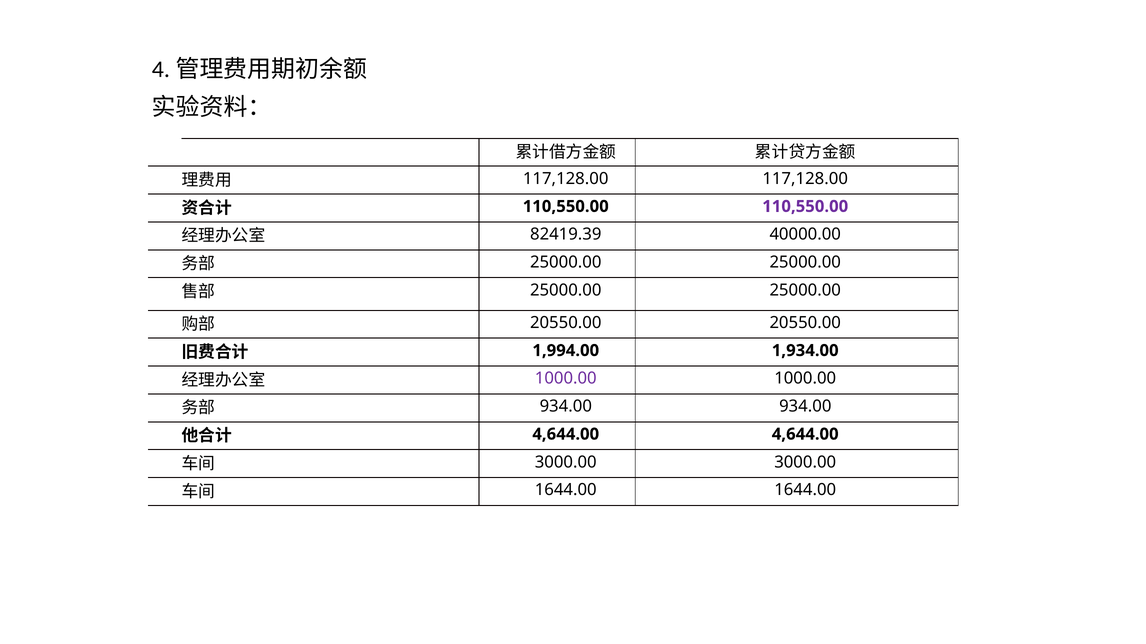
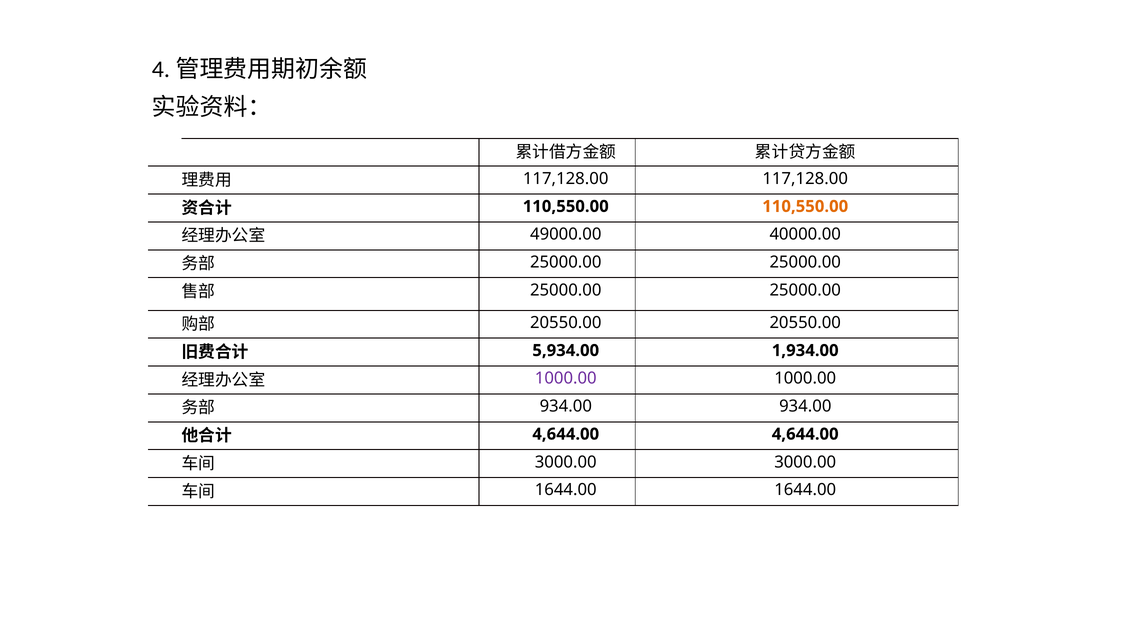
110,550.00 at (805, 207) colour: purple -> orange
82419.39: 82419.39 -> 49000.00
1,994.00: 1,994.00 -> 5,934.00
